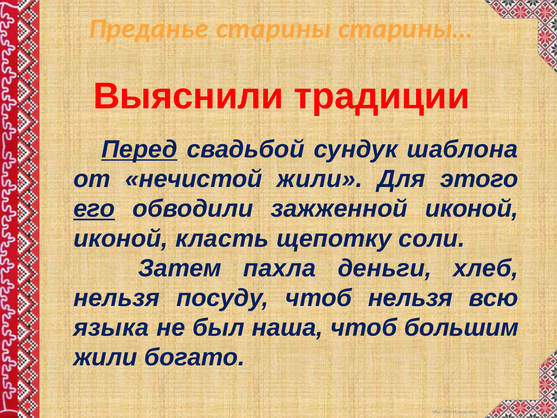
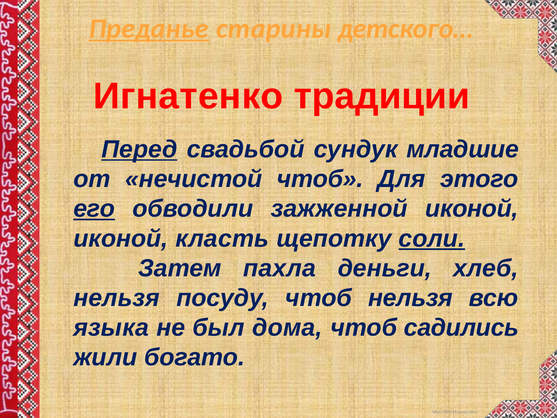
Преданье underline: none -> present
старины…: старины… -> детского…
Выяснили: Выяснили -> Игнатенко
шаблона: шаблона -> младшие
нечистой жили: жили -> чтоб
соли underline: none -> present
наша: наша -> дома
большим: большим -> садились
